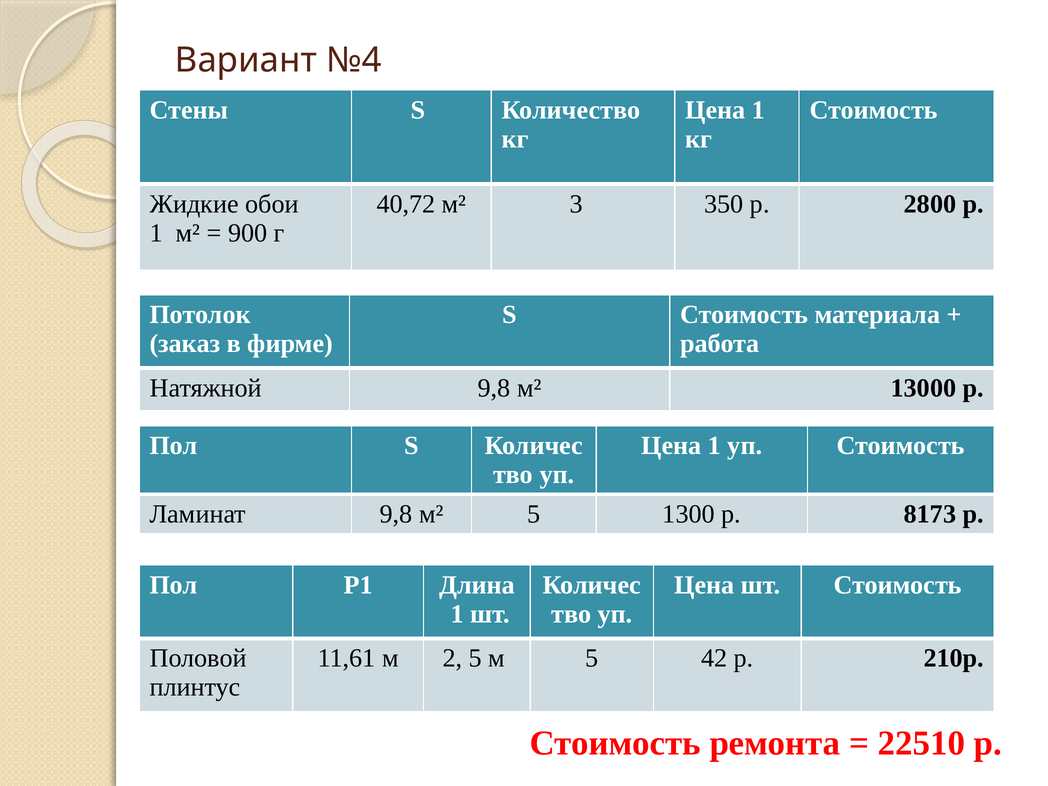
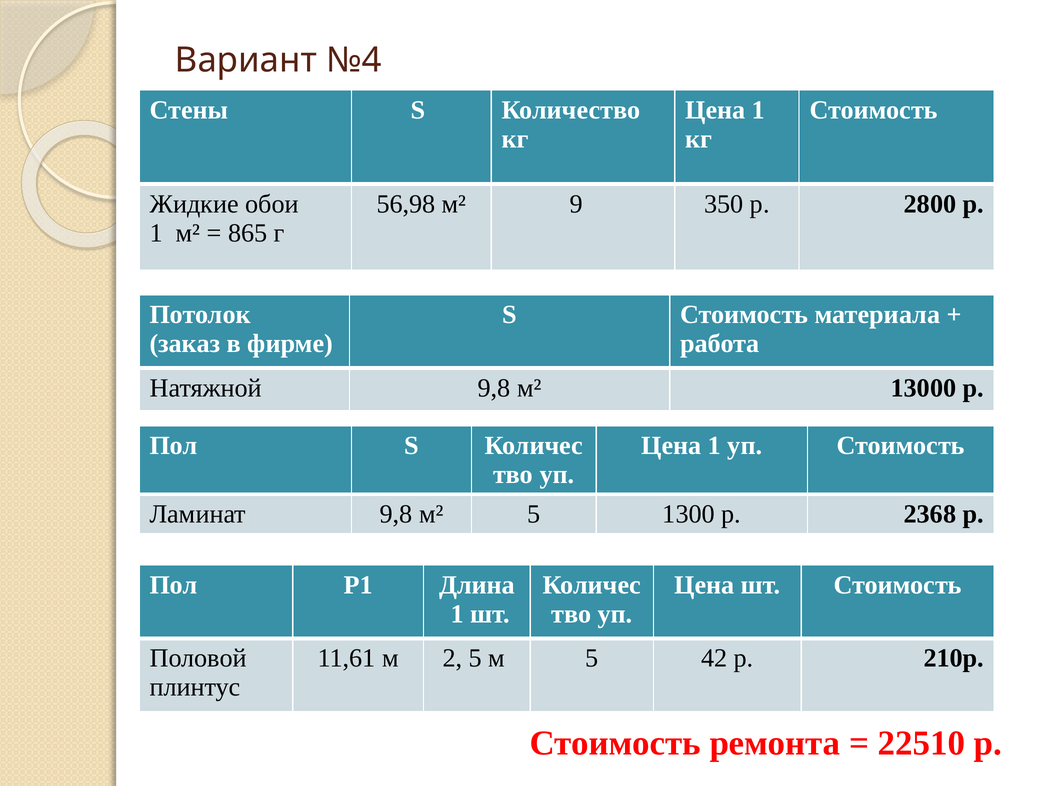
40,72: 40,72 -> 56,98
3: 3 -> 9
900: 900 -> 865
8173: 8173 -> 2368
